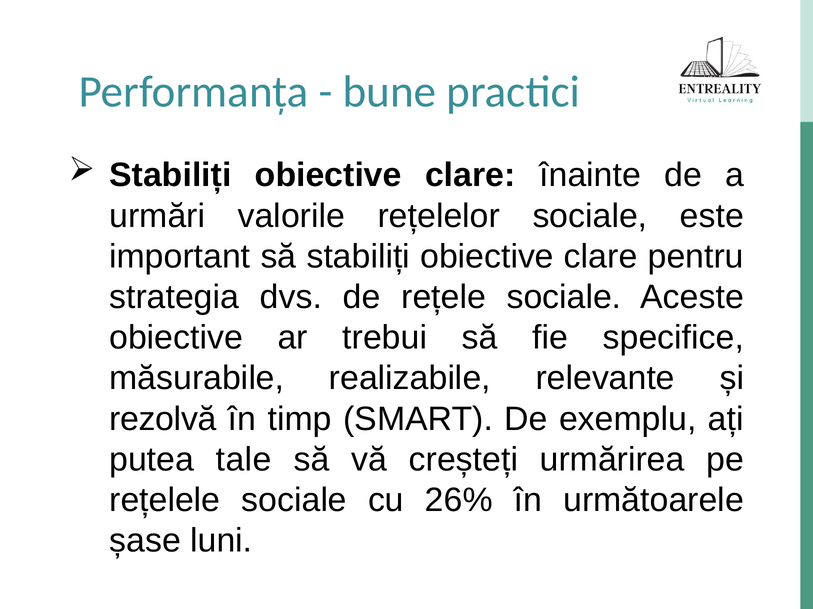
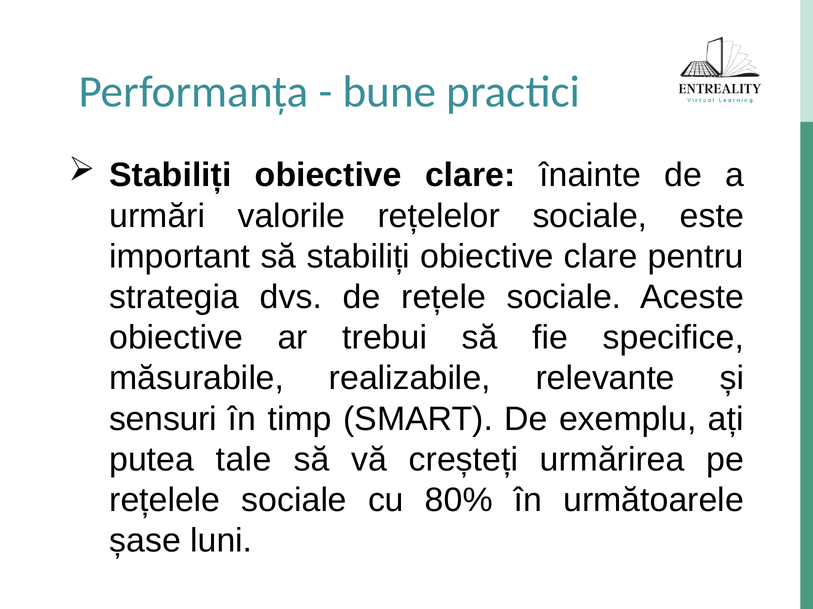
rezolvă: rezolvă -> sensuri
26%: 26% -> 80%
